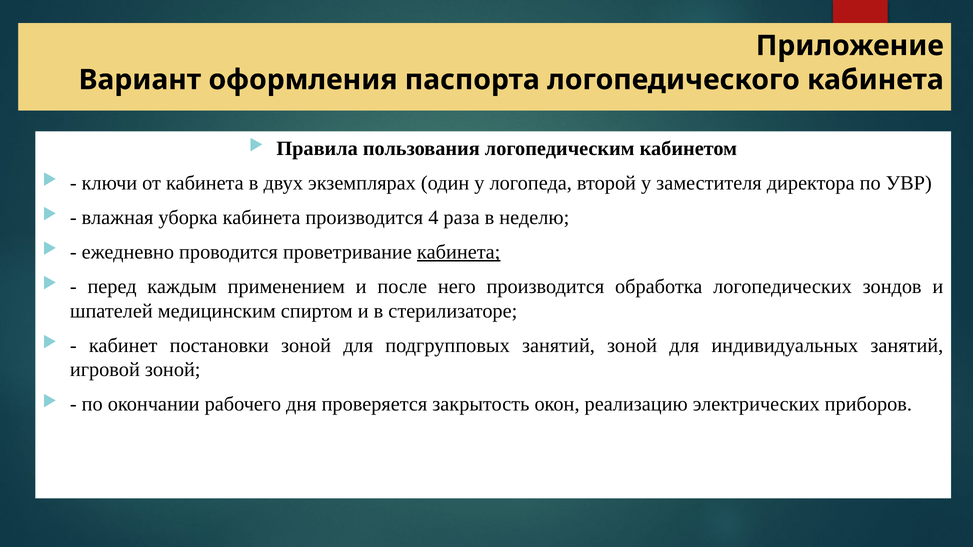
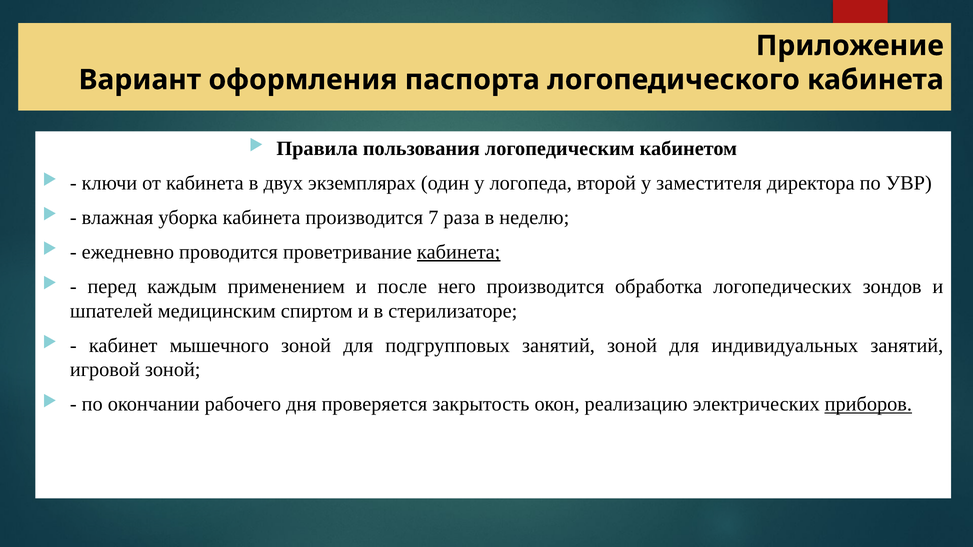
4: 4 -> 7
постановки: постановки -> мышечного
приборов underline: none -> present
